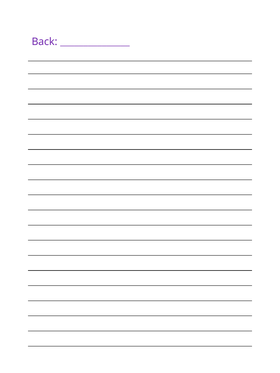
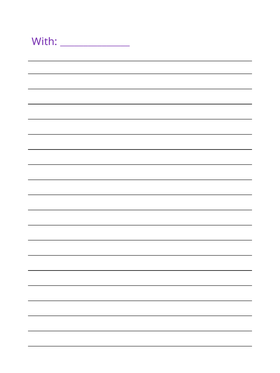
Back: Back -> With
